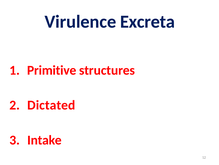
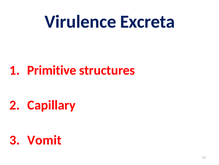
Dictated: Dictated -> Capillary
Intake: Intake -> Vomit
